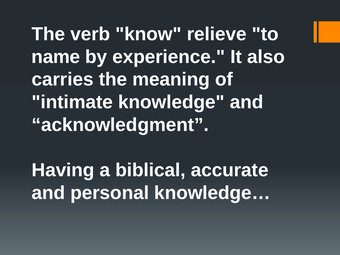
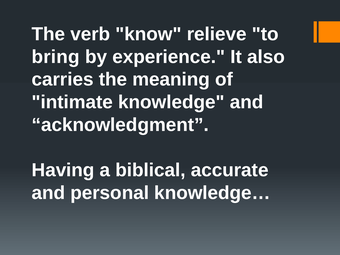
name: name -> bring
